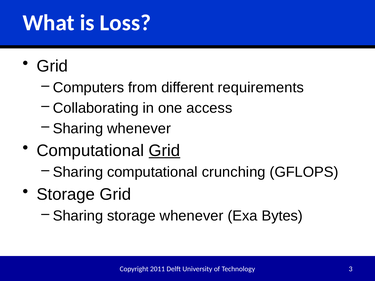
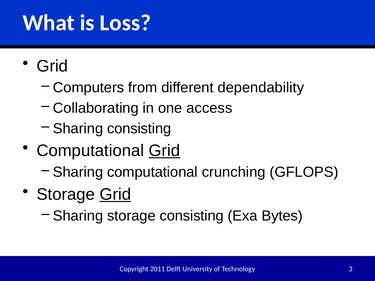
requirements: requirements -> dependability
Sharing whenever: whenever -> consisting
Grid at (115, 195) underline: none -> present
storage whenever: whenever -> consisting
